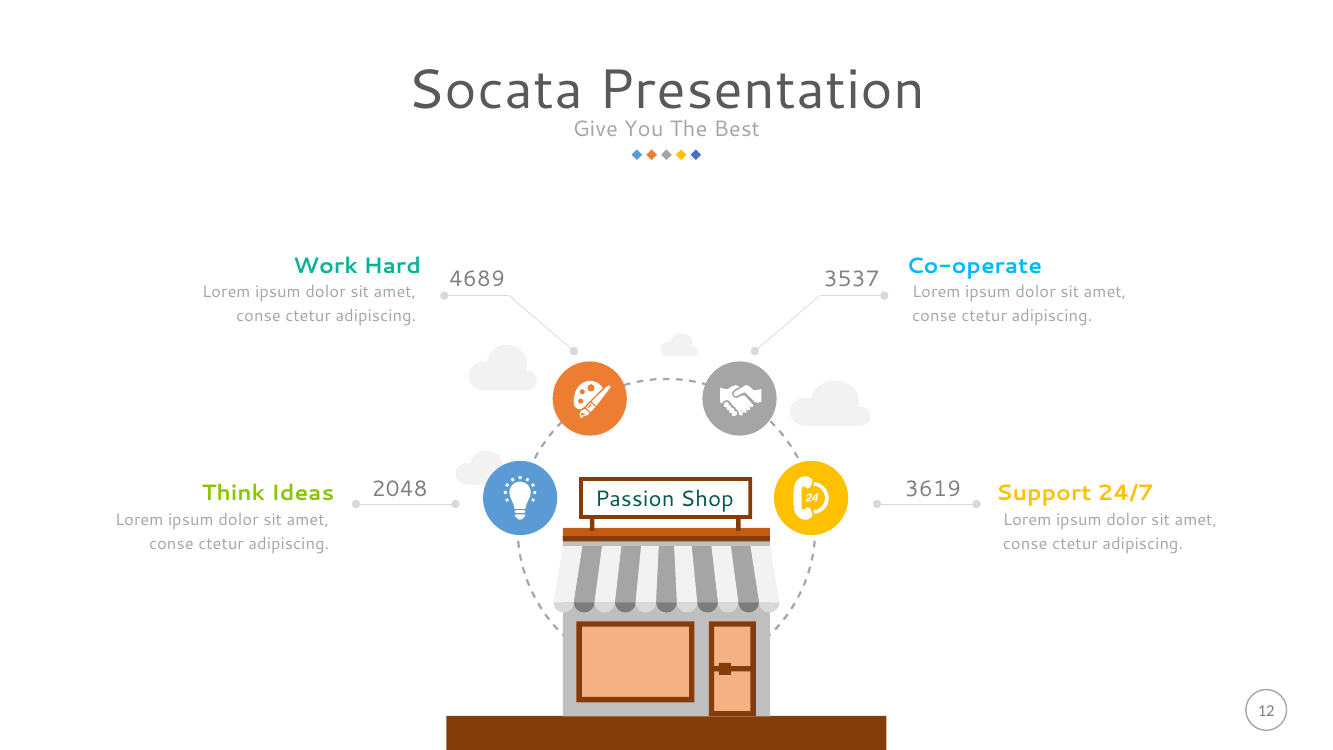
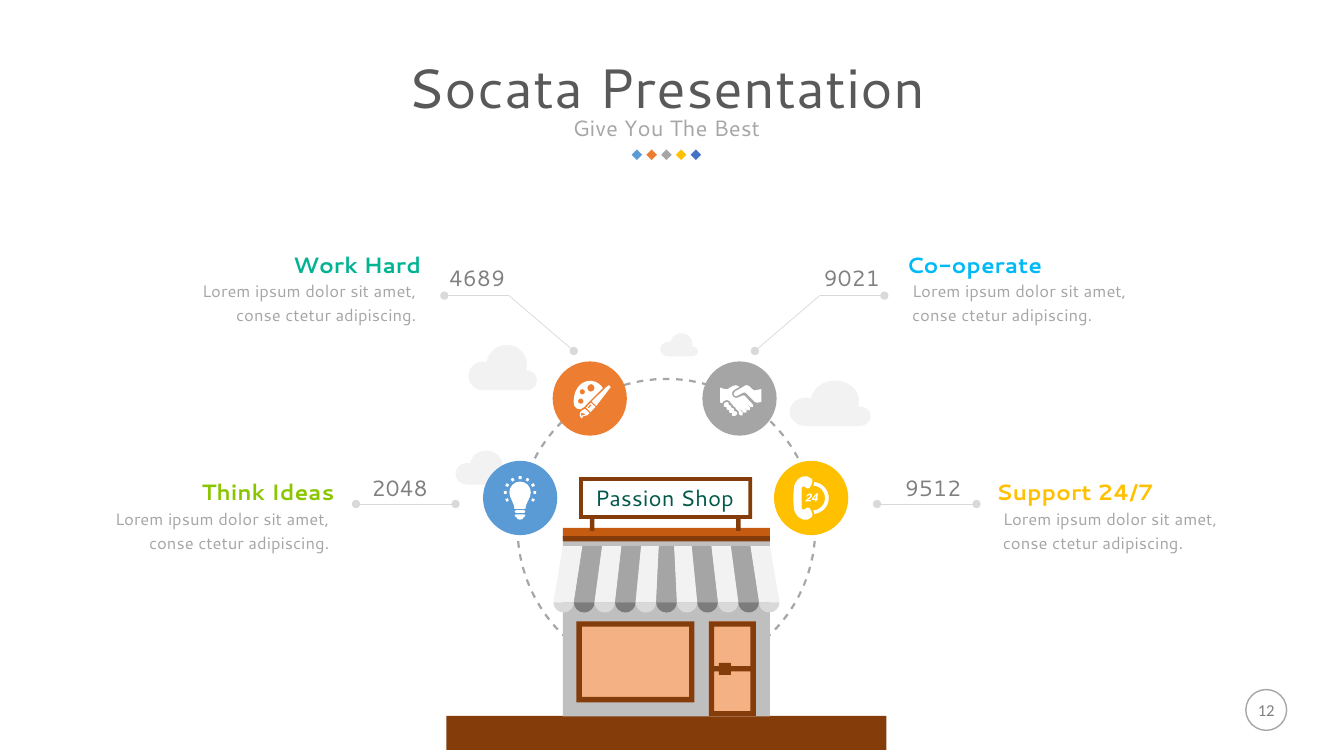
3537: 3537 -> 9021
3619: 3619 -> 9512
